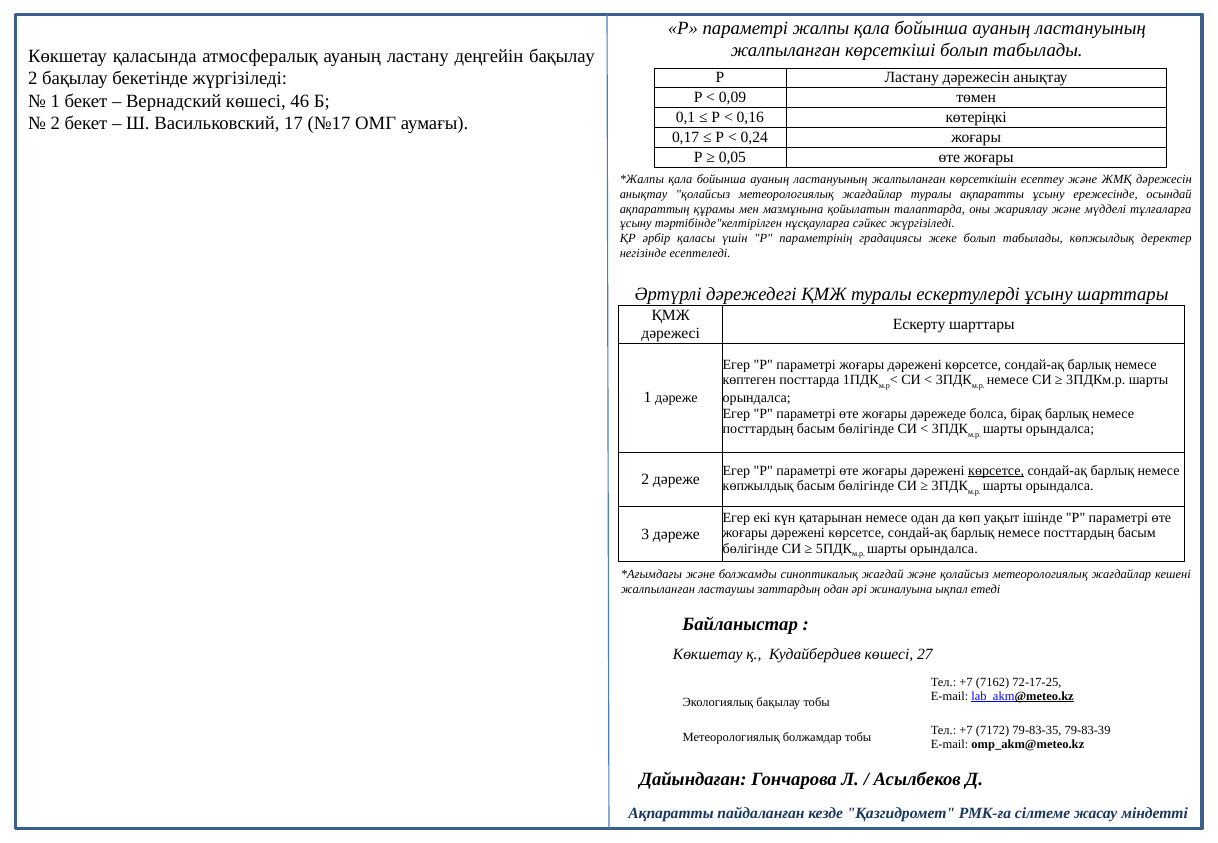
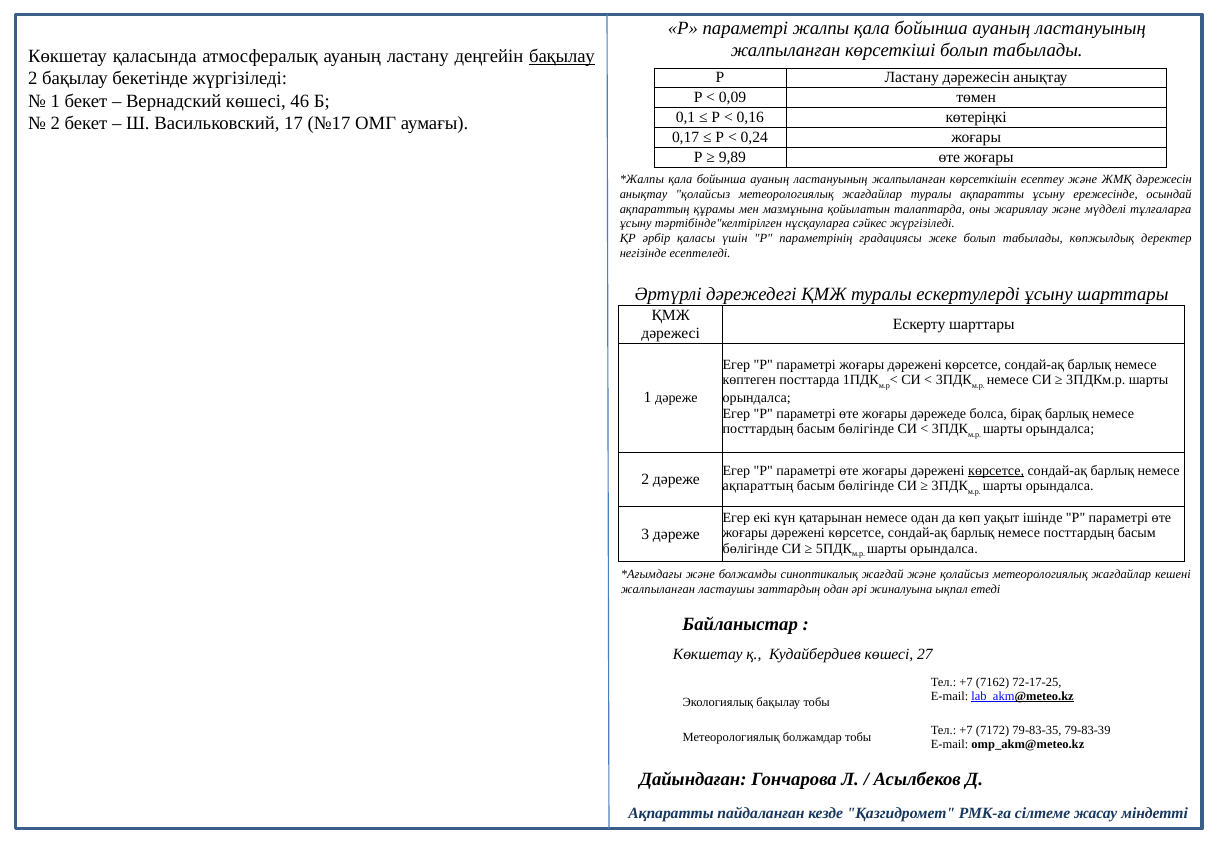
бақылау at (562, 56) underline: none -> present
0,05: 0,05 -> 9,89
көпжылдық at (758, 486): көпжылдық -> ақпараттың
